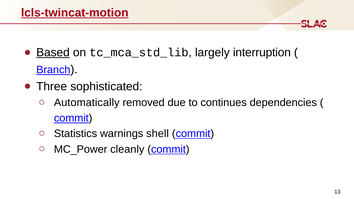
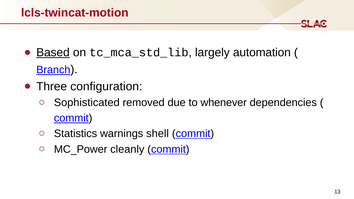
lcls-twincat-motion underline: present -> none
interruption: interruption -> automation
sophisticated: sophisticated -> configuration
Automatically: Automatically -> Sophisticated
continues: continues -> whenever
